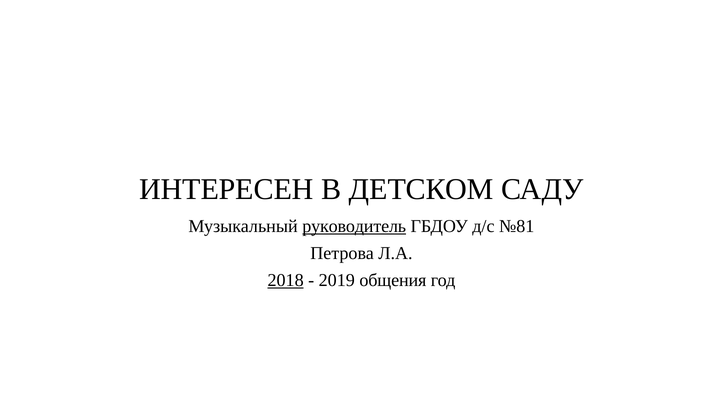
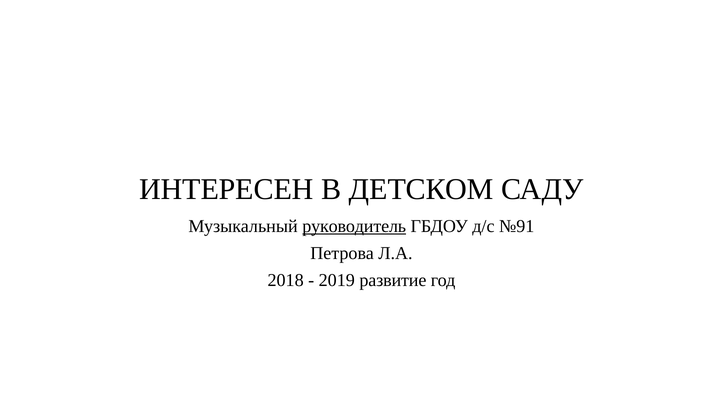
№81: №81 -> №91
2018 underline: present -> none
общения: общения -> развитие
